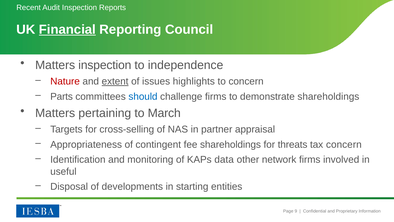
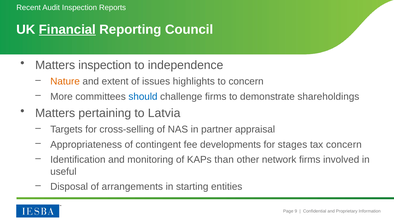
Nature colour: red -> orange
extent underline: present -> none
Parts: Parts -> More
March: March -> Latvia
fee shareholdings: shareholdings -> developments
threats: threats -> stages
data: data -> than
developments: developments -> arrangements
